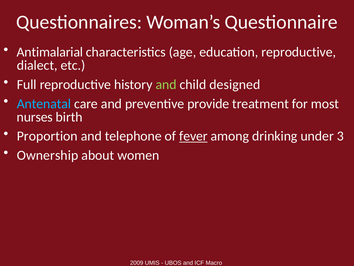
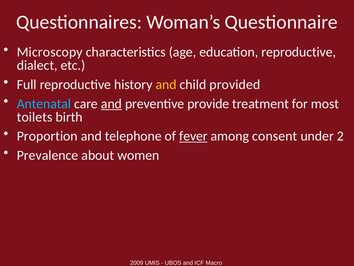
Antimalarial: Antimalarial -> Microscopy
and at (166, 84) colour: light green -> yellow
designed: designed -> provided
and at (111, 104) underline: none -> present
nurses: nurses -> toilets
drinking: drinking -> consent
3: 3 -> 2
Ownership: Ownership -> Prevalence
